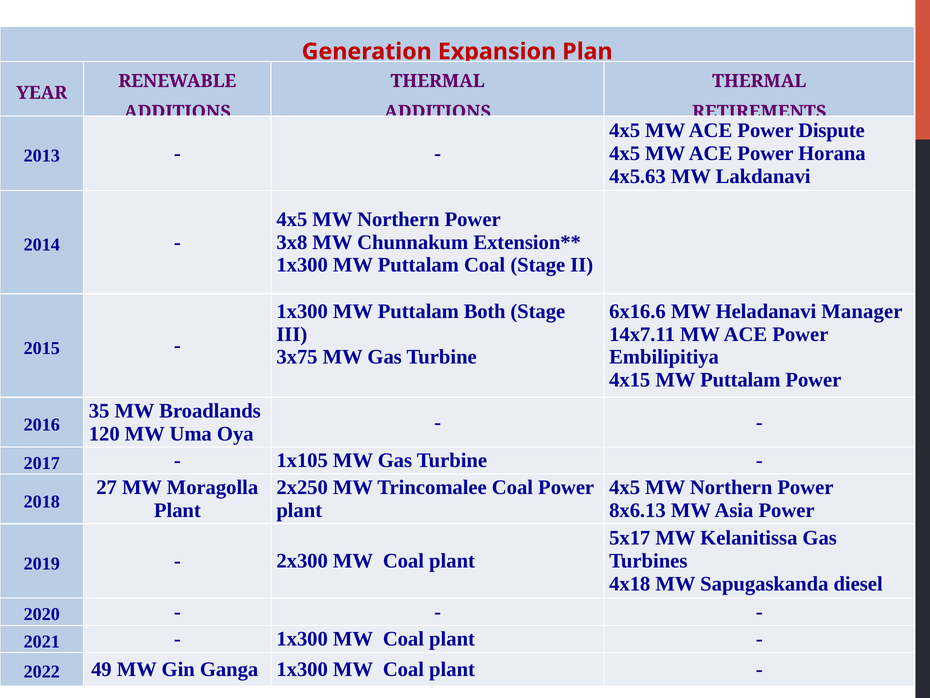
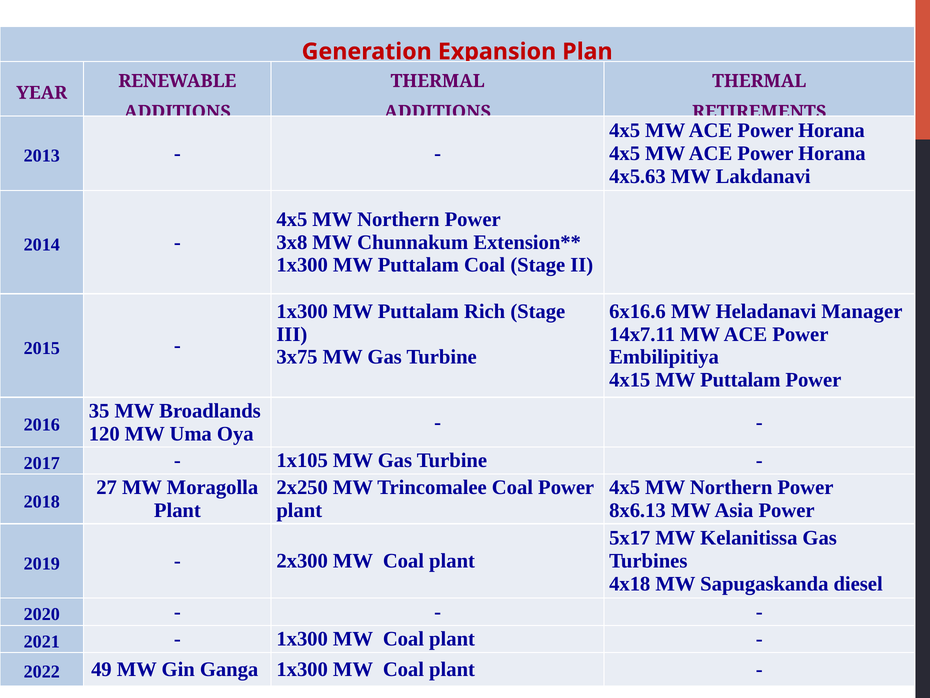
Dispute at (831, 130): Dispute -> Horana
Both: Both -> Rich
